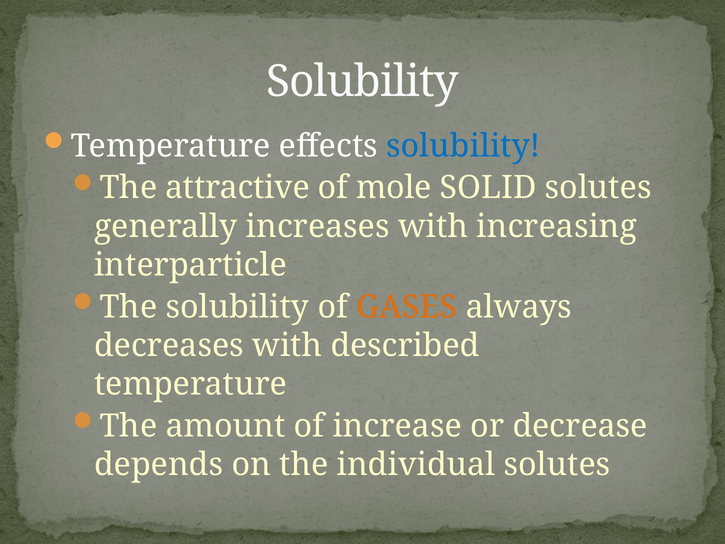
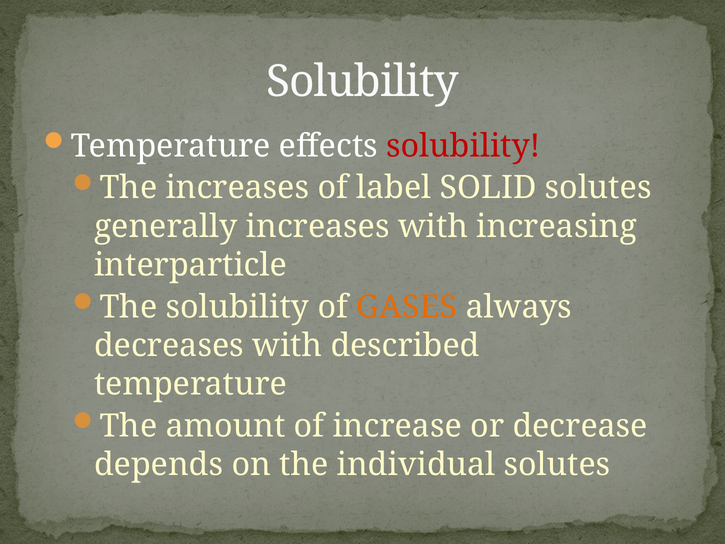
solubility at (463, 146) colour: blue -> red
The attractive: attractive -> increases
mole: mole -> label
